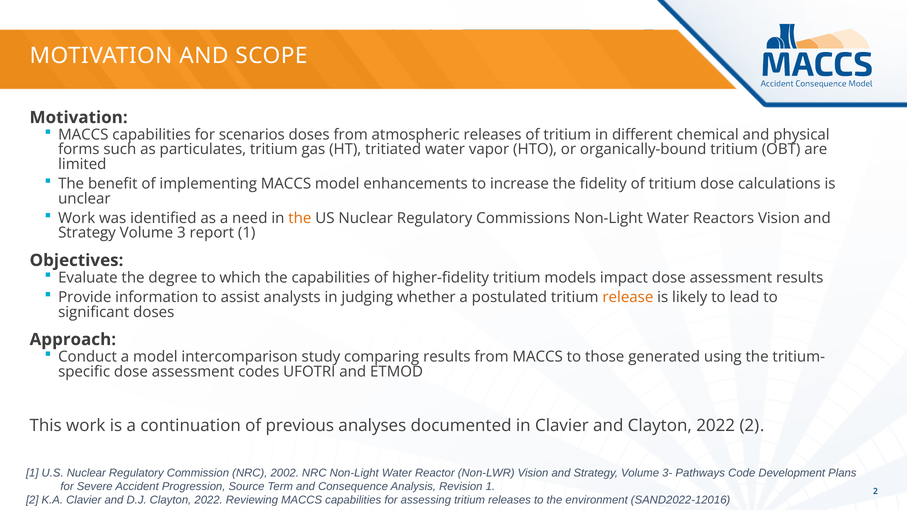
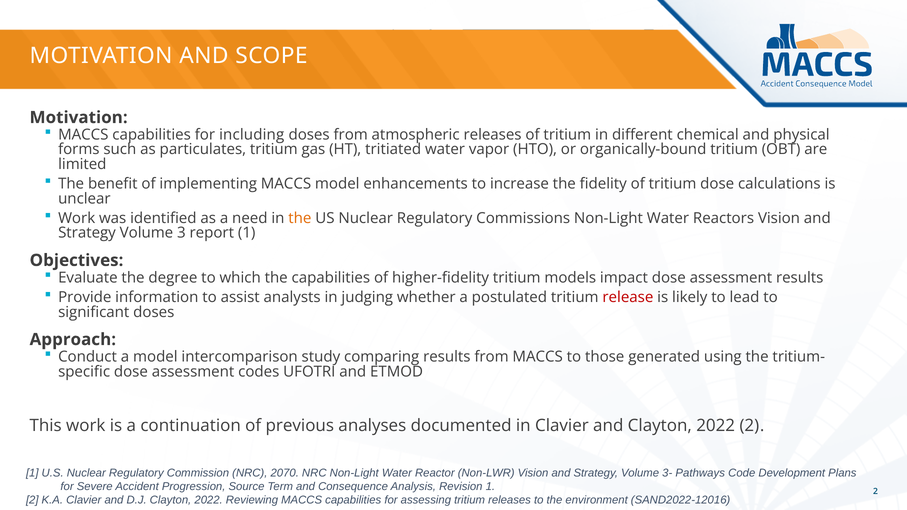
scenarios: scenarios -> including
release colour: orange -> red
2002: 2002 -> 2070
